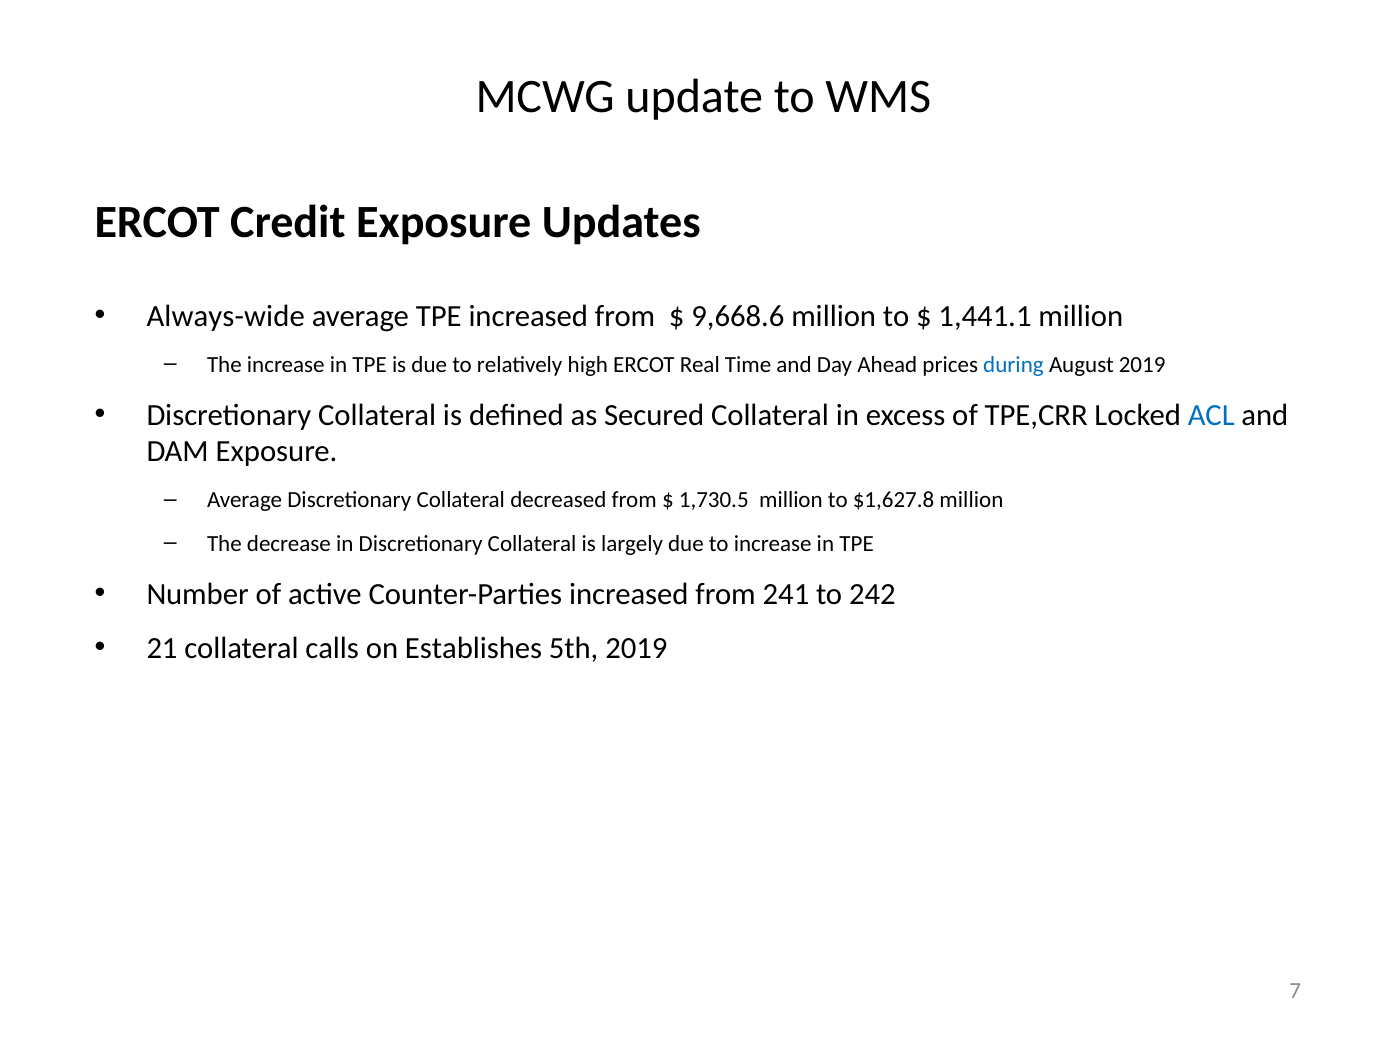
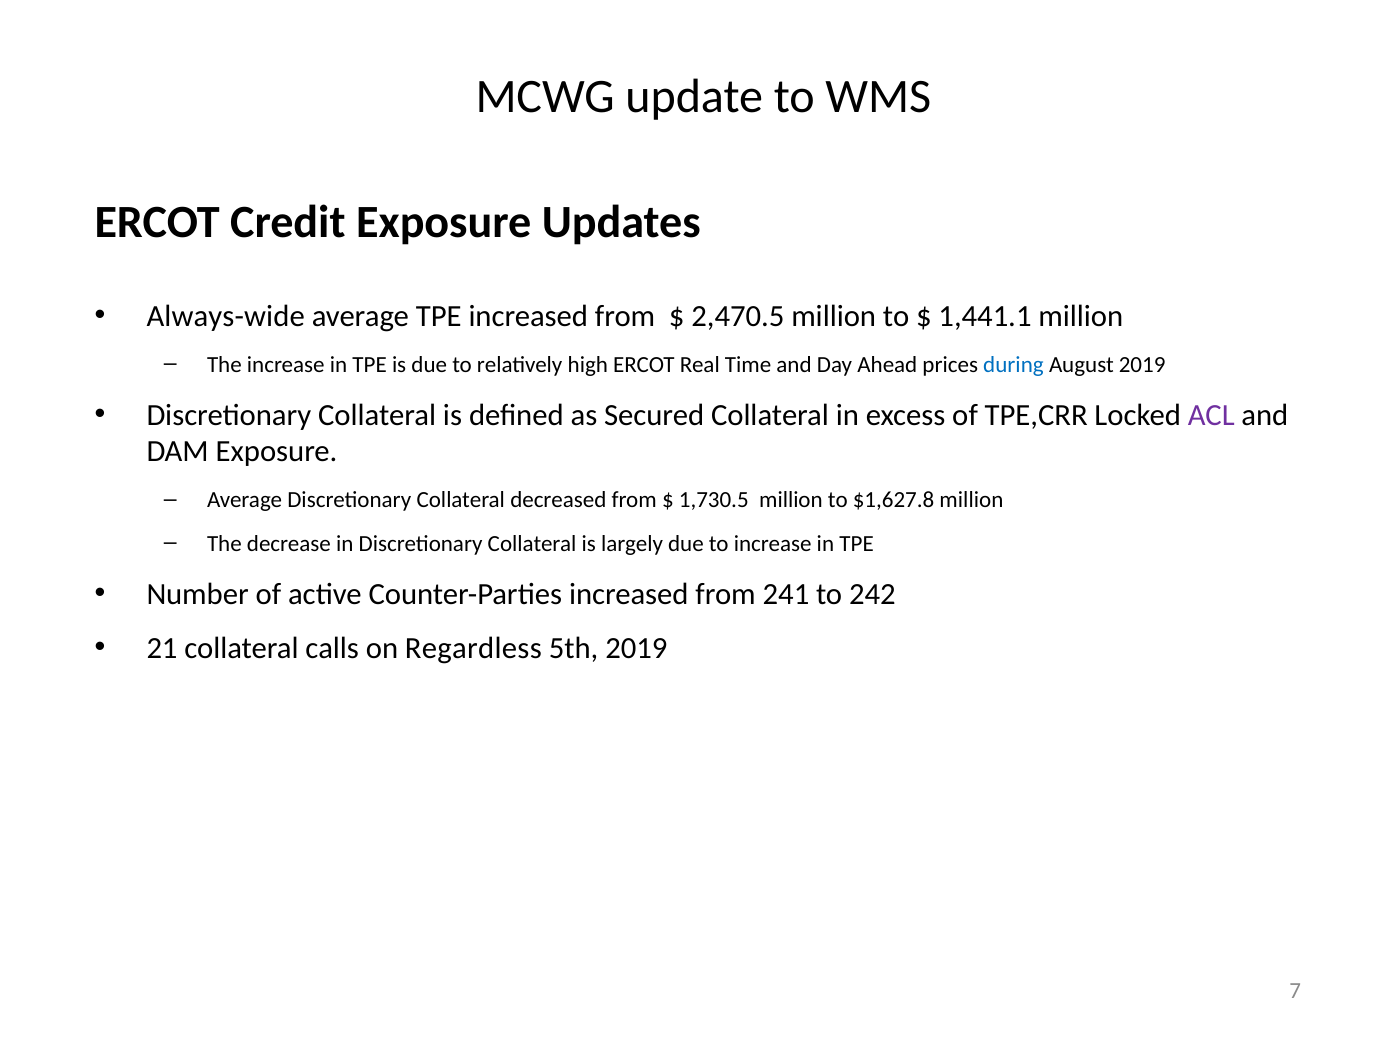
9,668.6: 9,668.6 -> 2,470.5
ACL colour: blue -> purple
Establishes: Establishes -> Regardless
